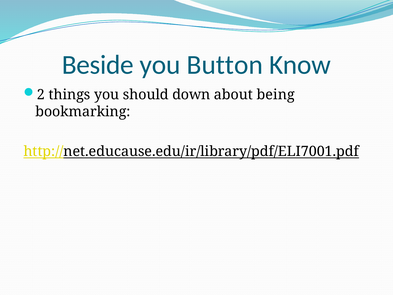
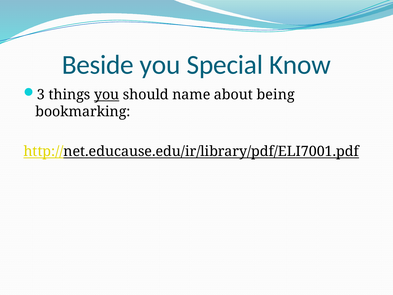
Button: Button -> Special
2: 2 -> 3
you at (107, 95) underline: none -> present
down: down -> name
